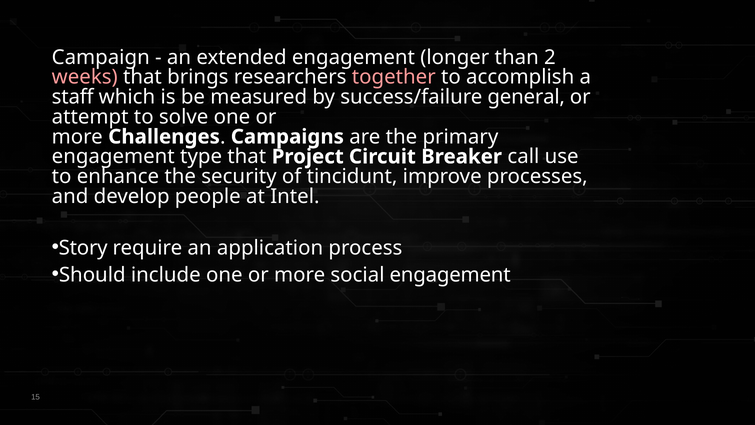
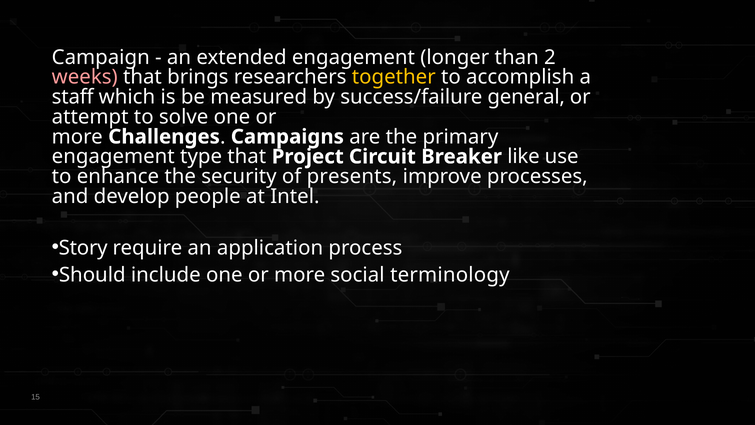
together colour: pink -> yellow
call: call -> like
tincidunt: tincidunt -> presents
social engagement: engagement -> terminology
